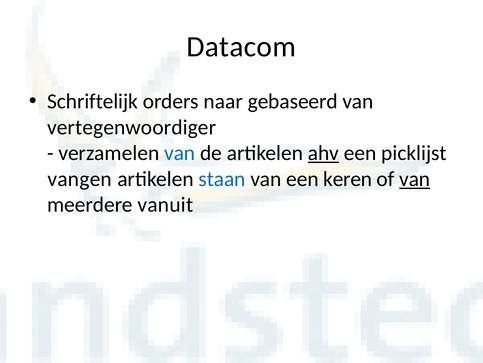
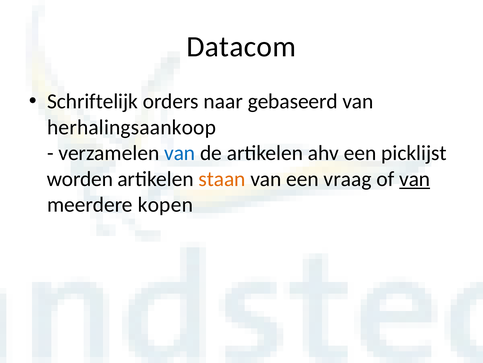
vertegenwoordiger: vertegenwoordiger -> herhalingsaankoop
ahv underline: present -> none
vangen: vangen -> worden
staan colour: blue -> orange
keren: keren -> vraag
vanuit: vanuit -> kopen
